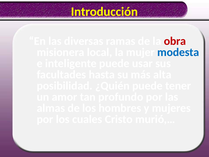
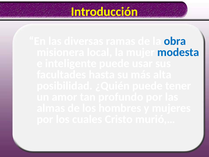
obra colour: red -> blue
